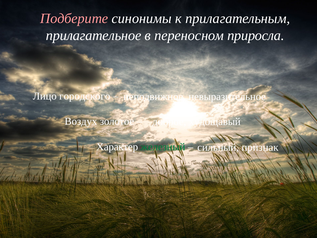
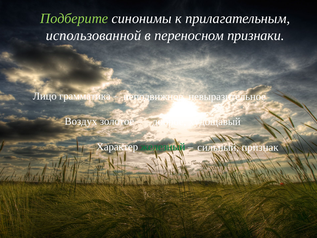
Подберите colour: pink -> light green
прилагательное: прилагательное -> использованной
приросла: приросла -> признаки
городского: городского -> грамматика
